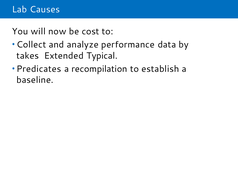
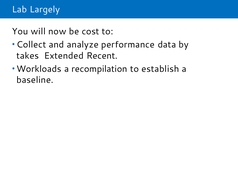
Causes: Causes -> Largely
Typical: Typical -> Recent
Predicates: Predicates -> Workloads
